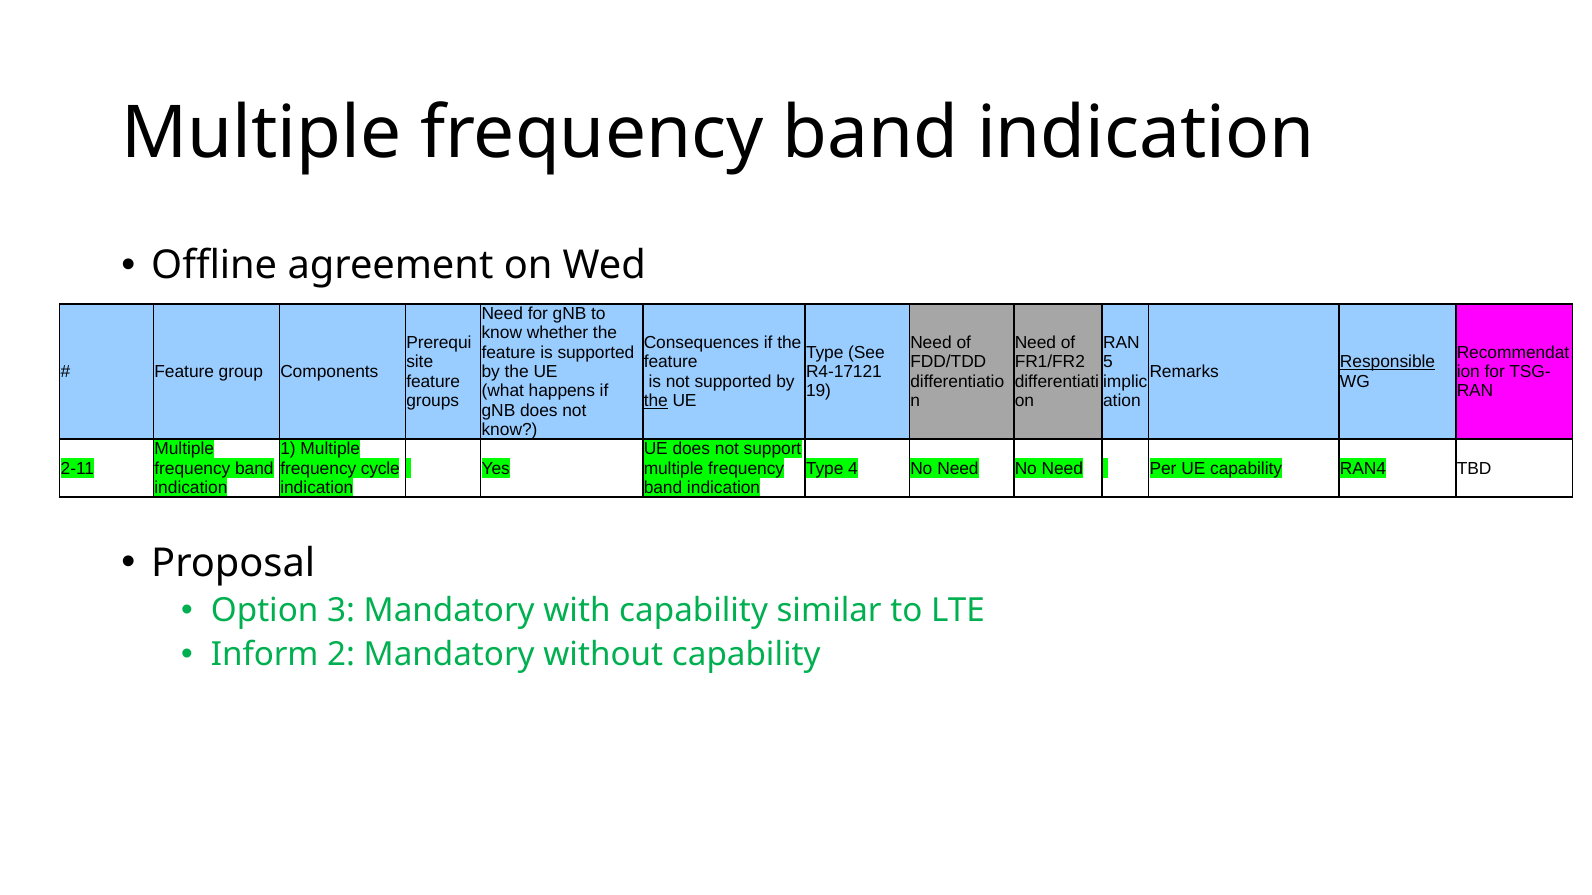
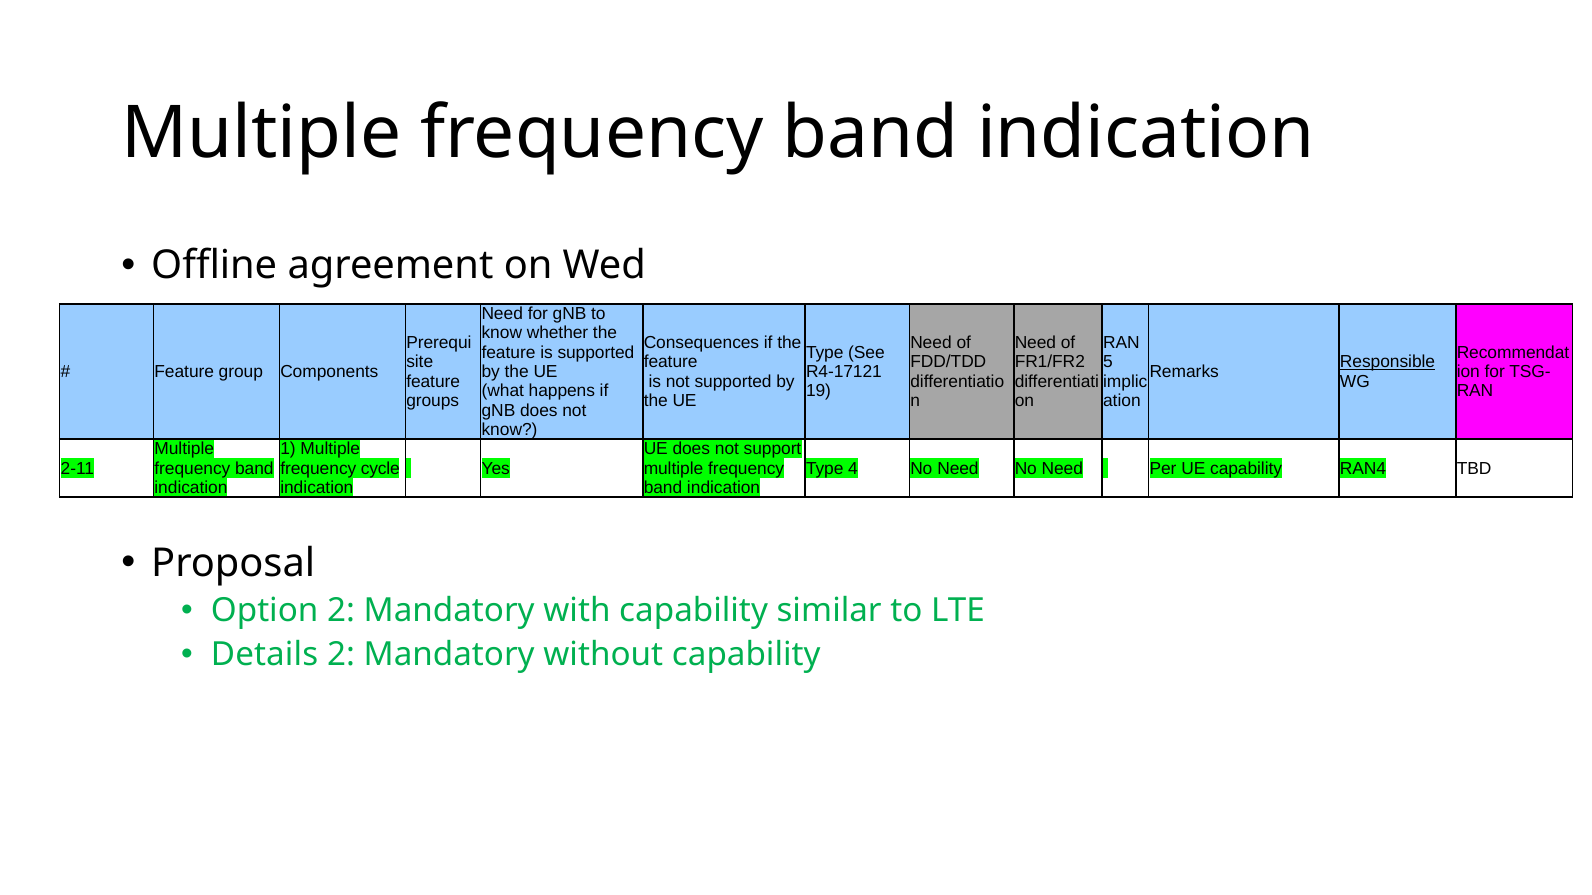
the at (656, 401) underline: present -> none
Option 3: 3 -> 2
Inform: Inform -> Details
